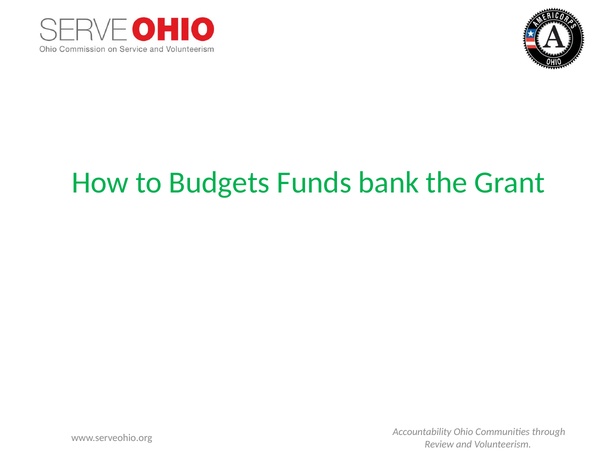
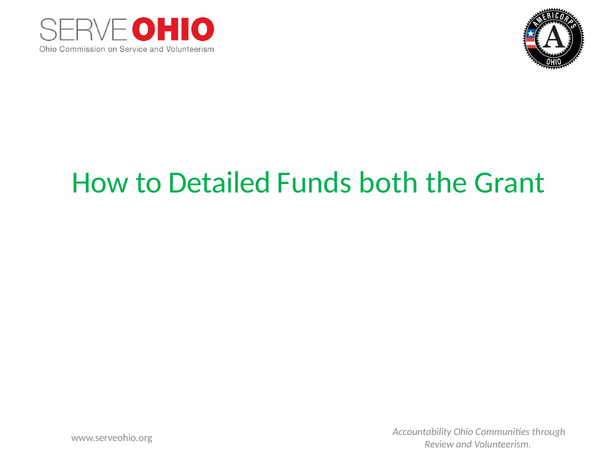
Budgets: Budgets -> Detailed
bank: bank -> both
